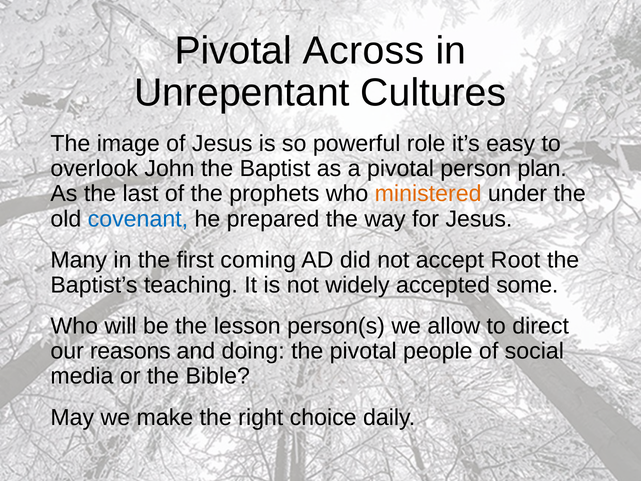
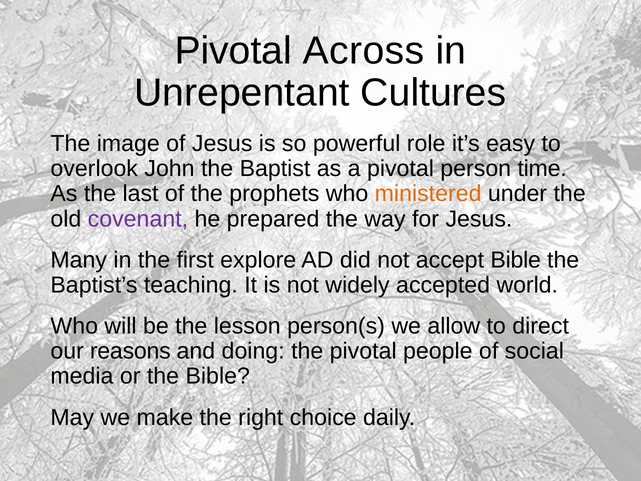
plan: plan -> time
covenant colour: blue -> purple
coming: coming -> explore
accept Root: Root -> Bible
some: some -> world
